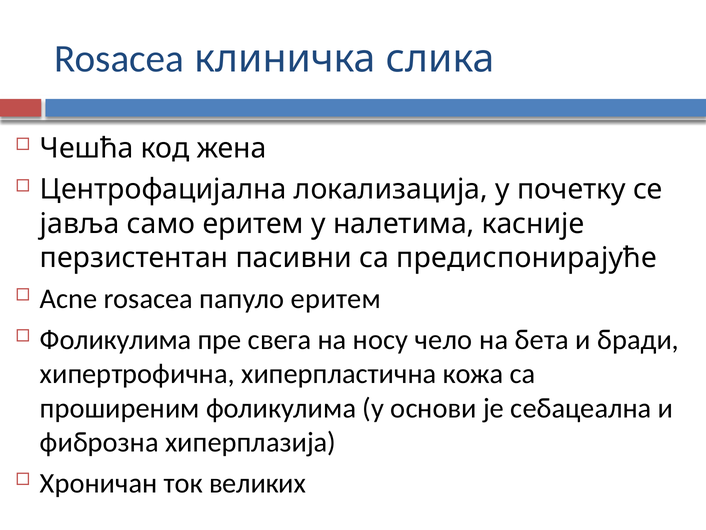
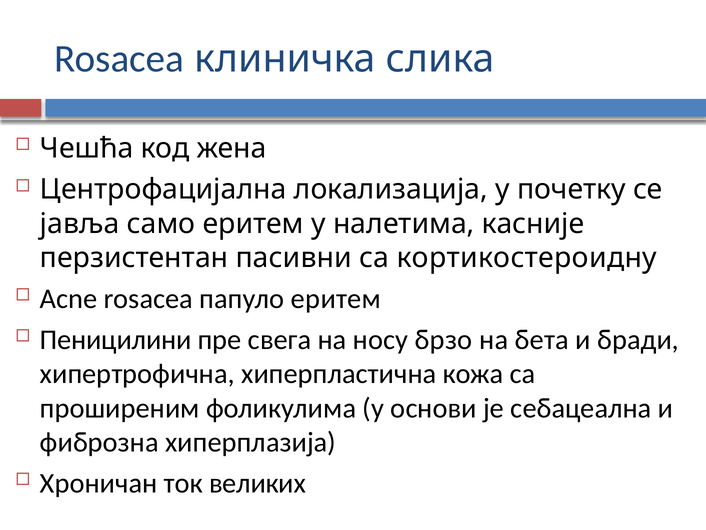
предиспонирајуће: предиспонирајуће -> кортикостероидну
Фоликулима at (116, 340): Фоликулима -> Пеницилини
чело: чело -> брзо
